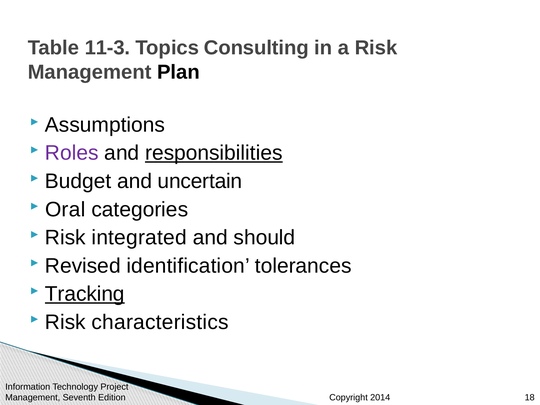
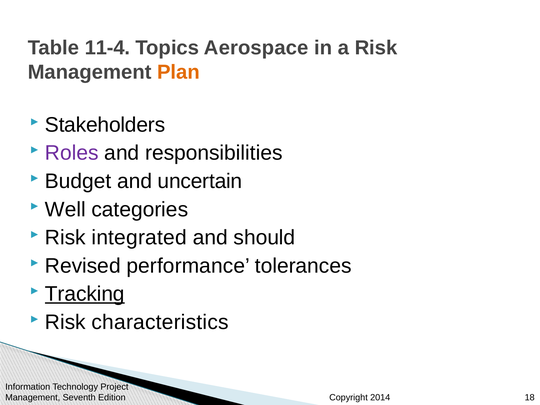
11-3: 11-3 -> 11-4
Consulting: Consulting -> Aerospace
Plan colour: black -> orange
Assumptions: Assumptions -> Stakeholders
responsibilities underline: present -> none
Oral: Oral -> Well
identification: identification -> performance
